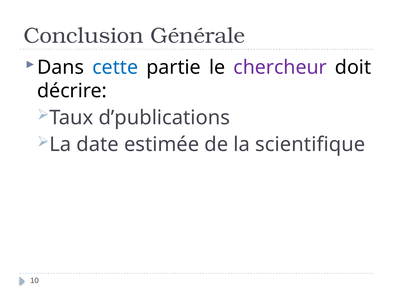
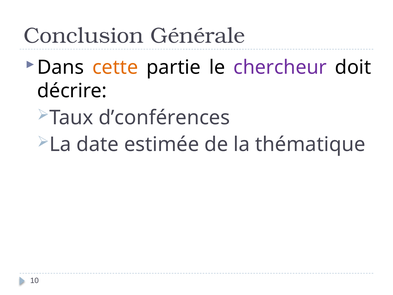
cette colour: blue -> orange
d’publications: d’publications -> d’conférences
scientifique: scientifique -> thématique
